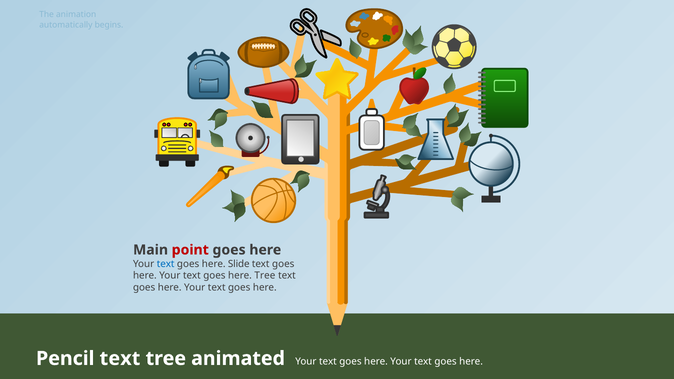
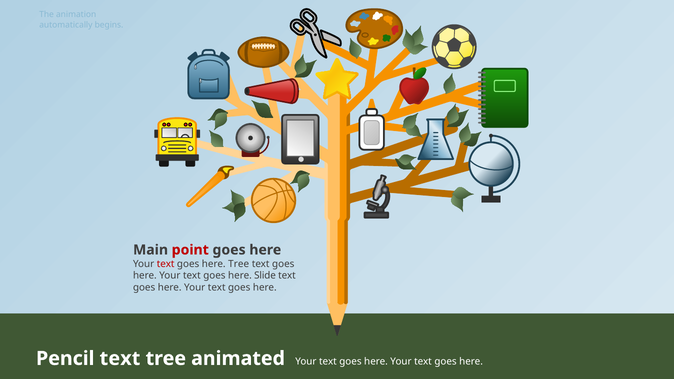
text at (166, 264) colour: blue -> red
here Slide: Slide -> Tree
here Tree: Tree -> Slide
